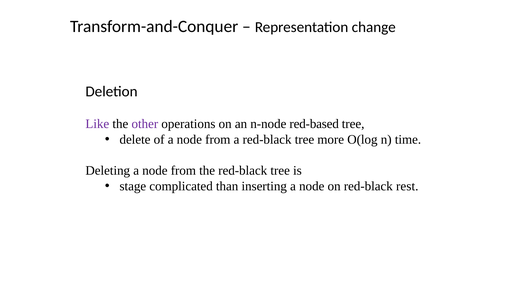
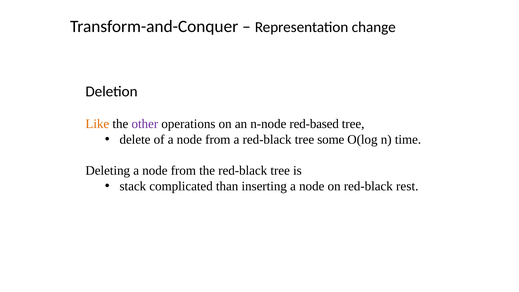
Like colour: purple -> orange
more: more -> some
stage: stage -> stack
